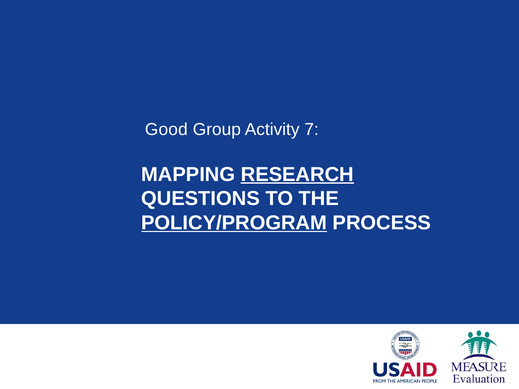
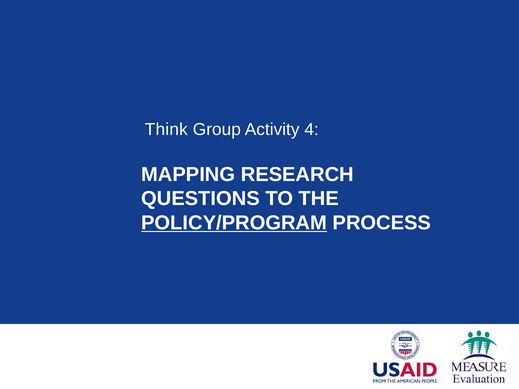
Good: Good -> Think
7: 7 -> 4
RESEARCH underline: present -> none
